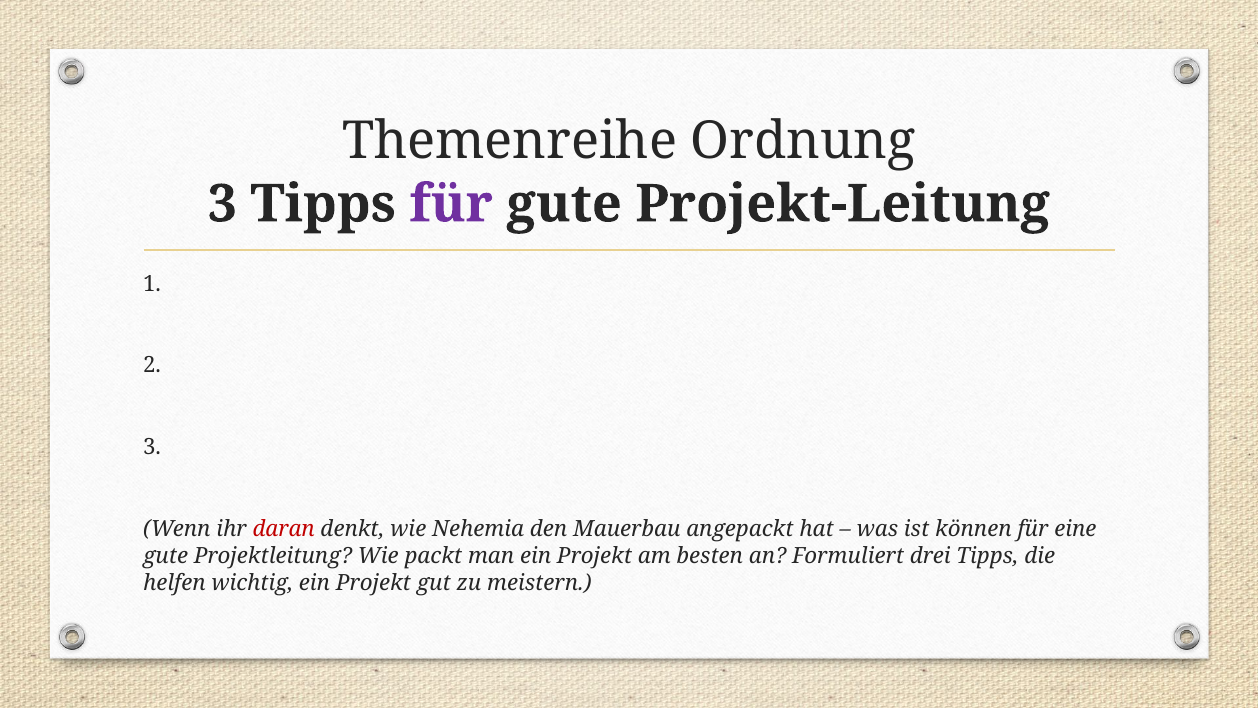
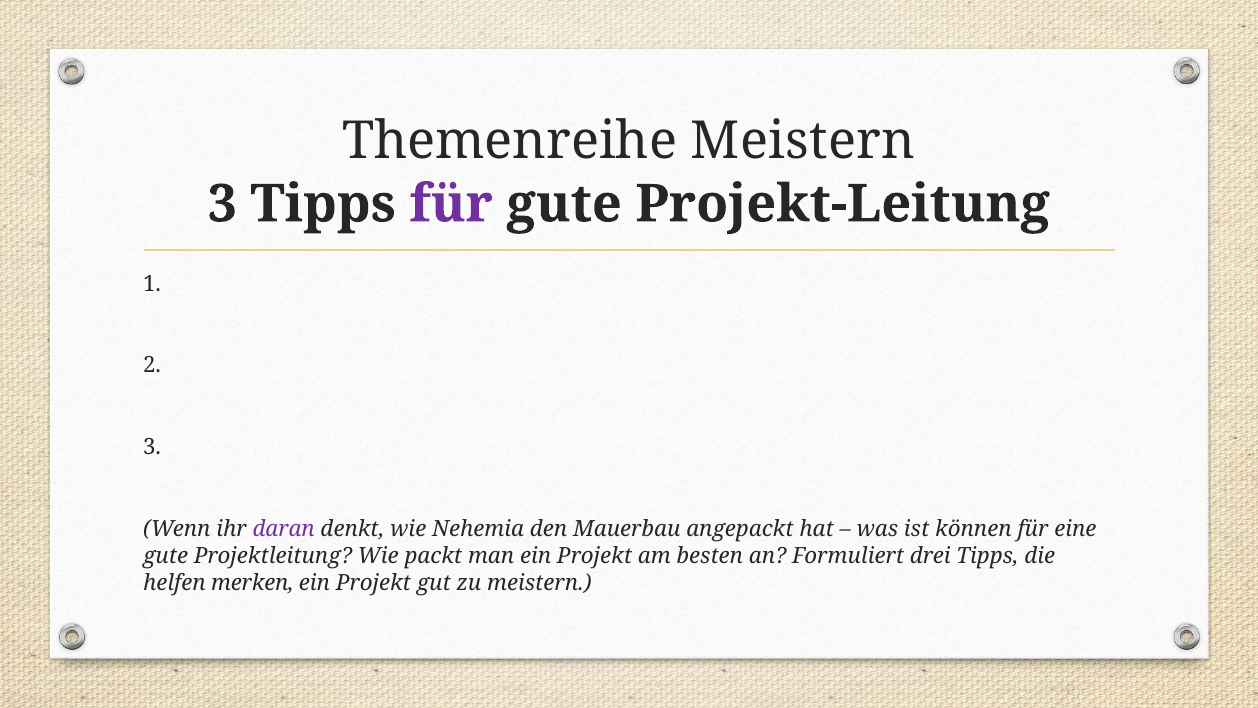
Themenreihe Ordnung: Ordnung -> Meistern
daran colour: red -> purple
wichtig: wichtig -> merken
